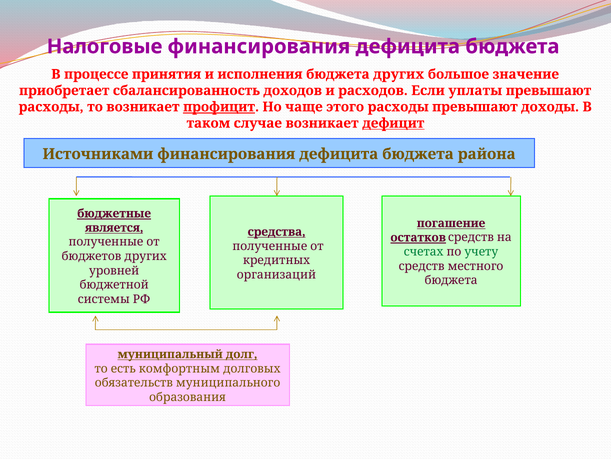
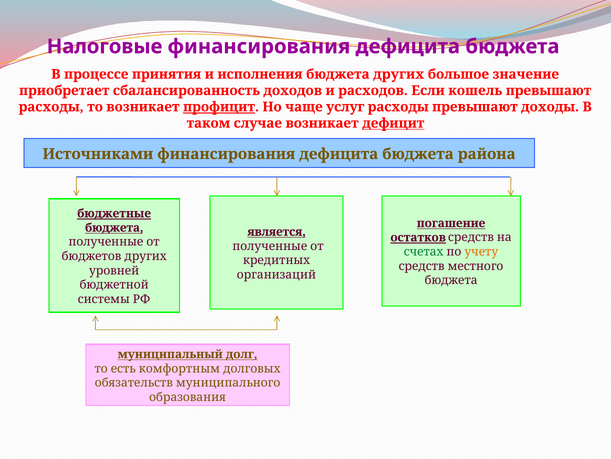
уплаты: уплаты -> кошель
этого: этого -> услуг
является at (114, 227): является -> бюджета
средства: средства -> является
учету colour: green -> orange
